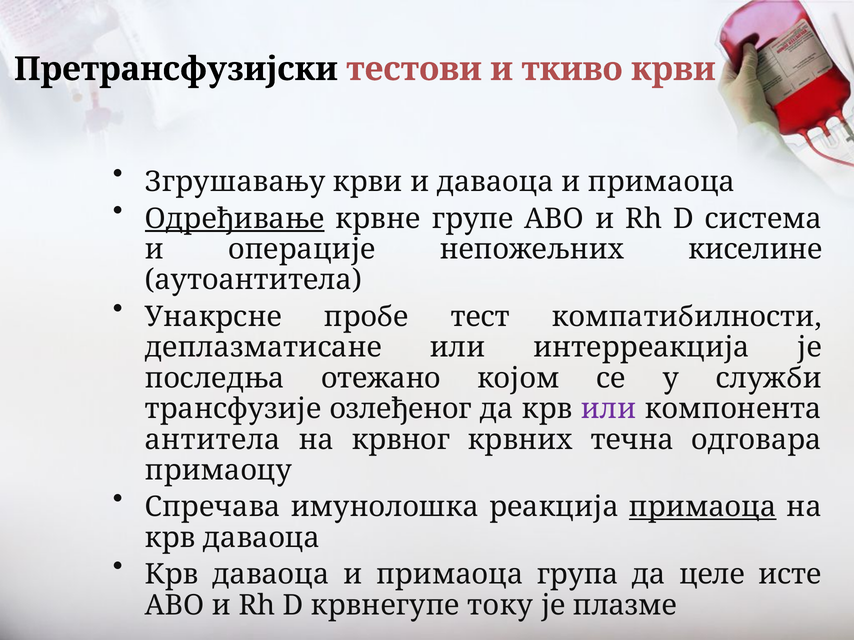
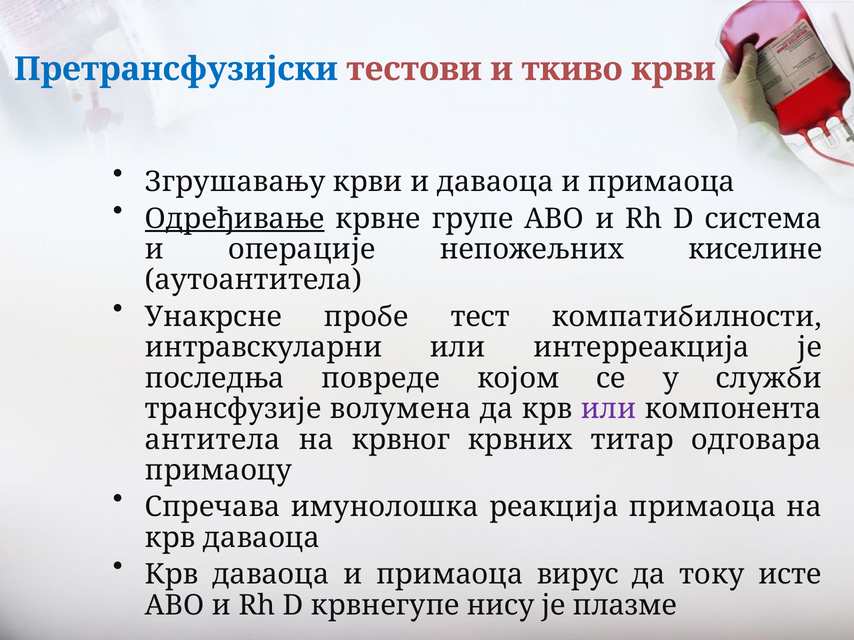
Претрансфузијски colour: black -> blue
деплазматисане: деплазматисане -> интравскуларни
отежано: отежано -> повреде
озлеђеног: озлеђеног -> волумена
течна: течна -> титар
примаоца at (703, 507) underline: present -> none
група: група -> вирус
целе: целе -> току
току: току -> нису
